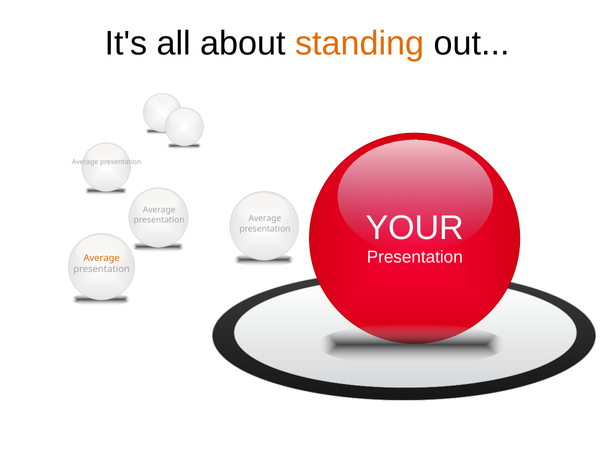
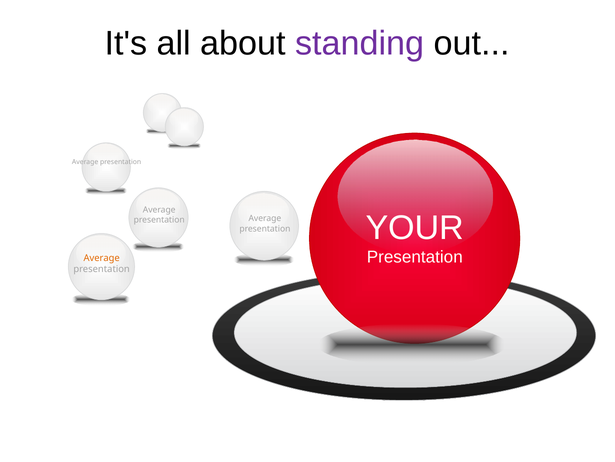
standing colour: orange -> purple
